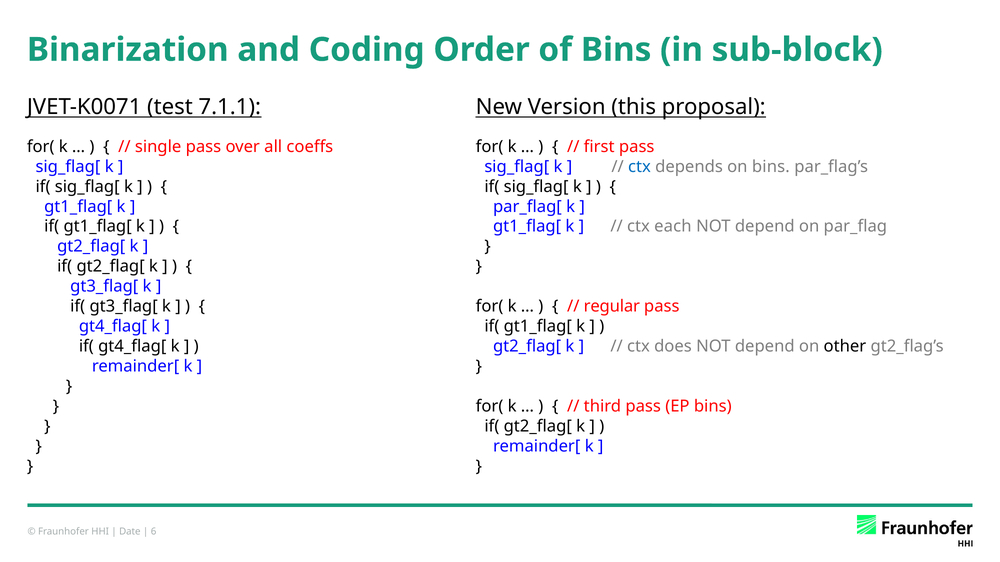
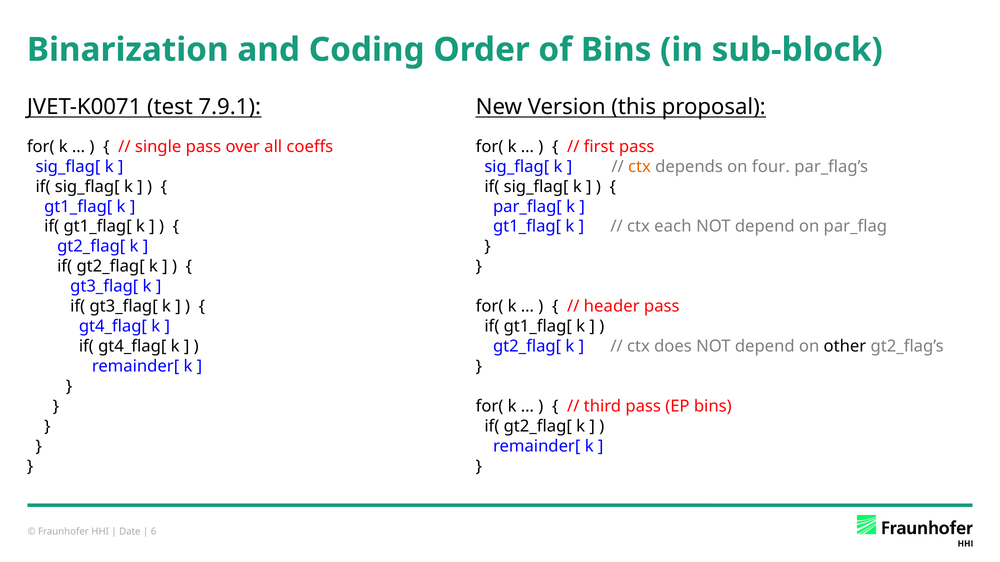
7.1.1: 7.1.1 -> 7.9.1
ctx at (639, 167) colour: blue -> orange
on bins: bins -> four
regular: regular -> header
